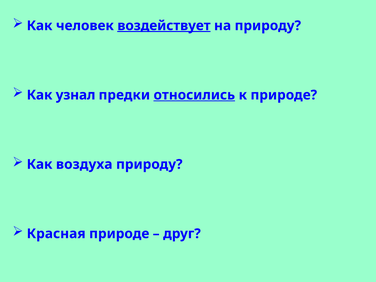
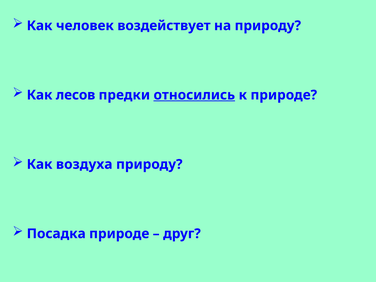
воздействует underline: present -> none
узнал: узнал -> лесов
Красная: Красная -> Посадка
